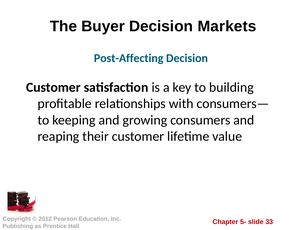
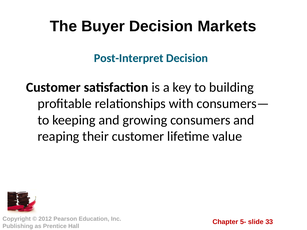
Post-Affecting: Post-Affecting -> Post-Interpret
